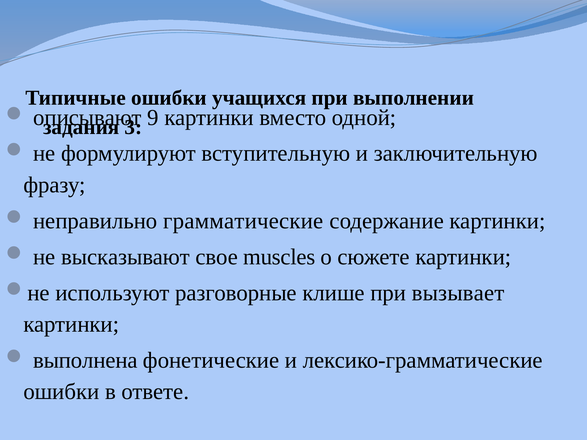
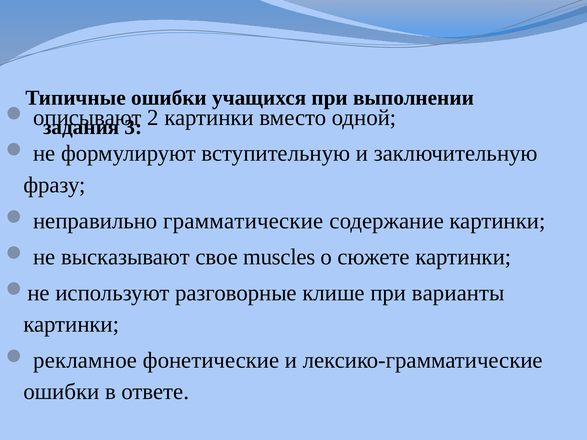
9: 9 -> 2
вызывает: вызывает -> варианты
выполнена: выполнена -> рекламное
